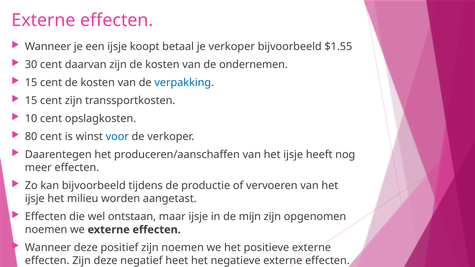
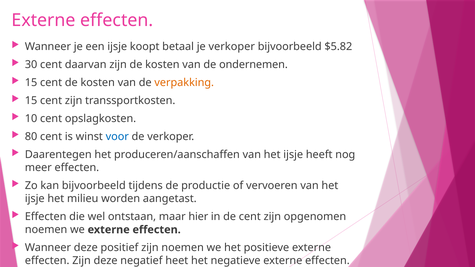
$1.55: $1.55 -> $5.82
verpakking colour: blue -> orange
maar ijsje: ijsje -> hier
de mijn: mijn -> cent
